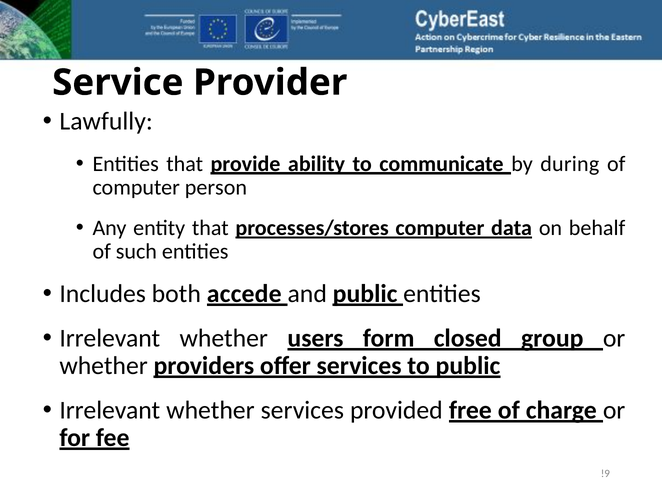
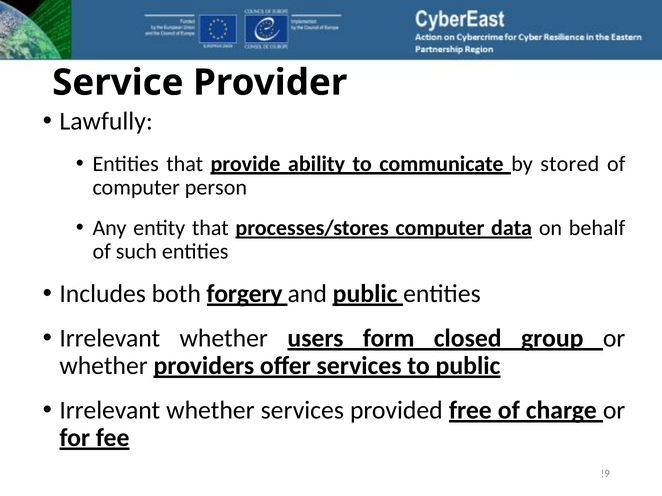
during: during -> stored
accede: accede -> forgery
